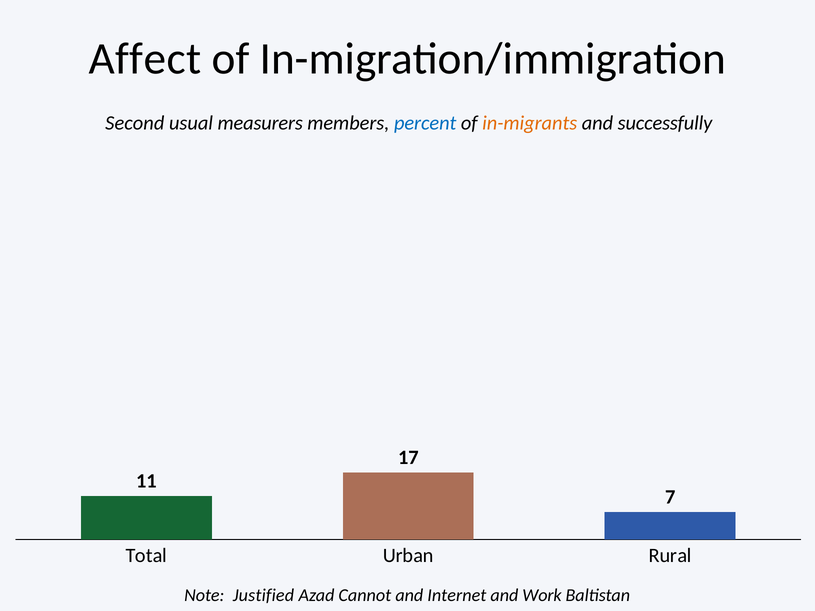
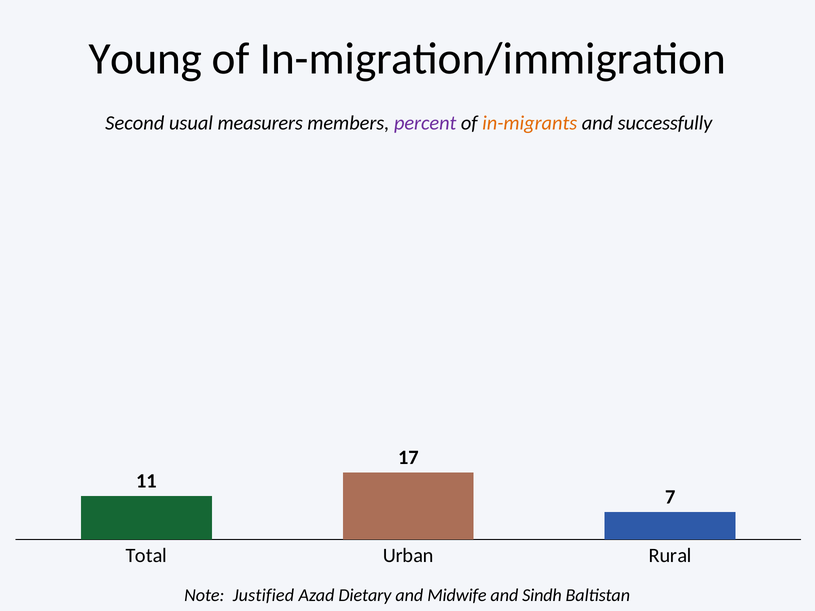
Affect: Affect -> Young
percent colour: blue -> purple
Cannot: Cannot -> Dietary
Internet: Internet -> Midwife
Work: Work -> Sindh
